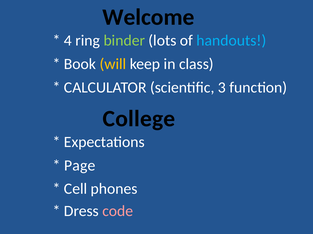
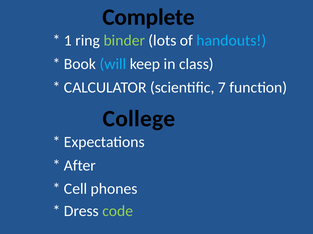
Welcome: Welcome -> Complete
4: 4 -> 1
will colour: yellow -> light blue
3: 3 -> 7
Page: Page -> After
code colour: pink -> light green
